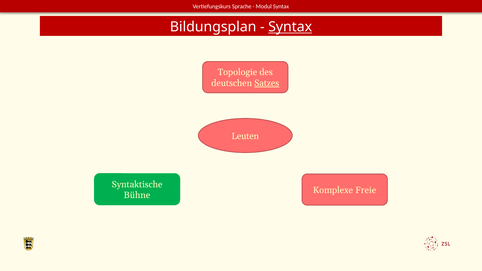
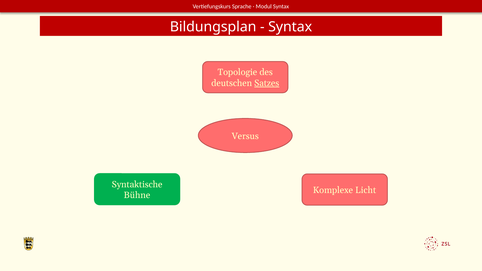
Syntax at (290, 27) underline: present -> none
Leuten: Leuten -> Versus
Freie: Freie -> Licht
